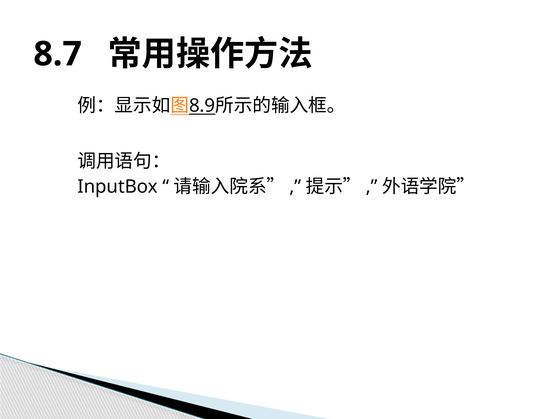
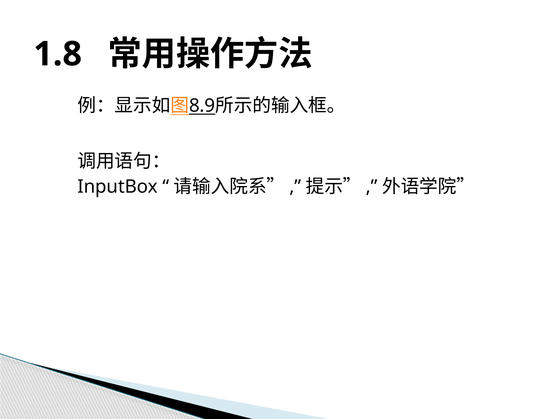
8.7: 8.7 -> 1.8
